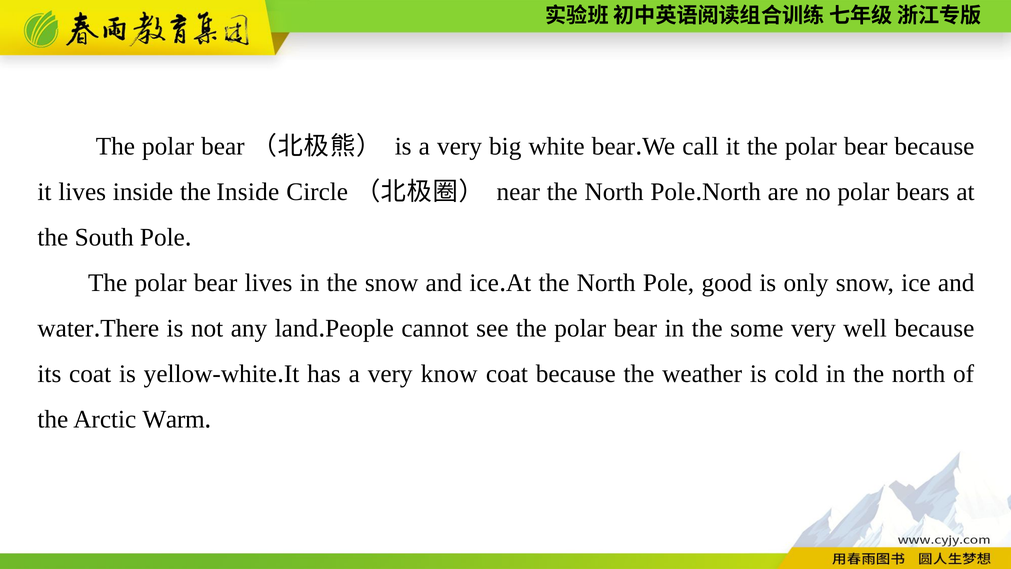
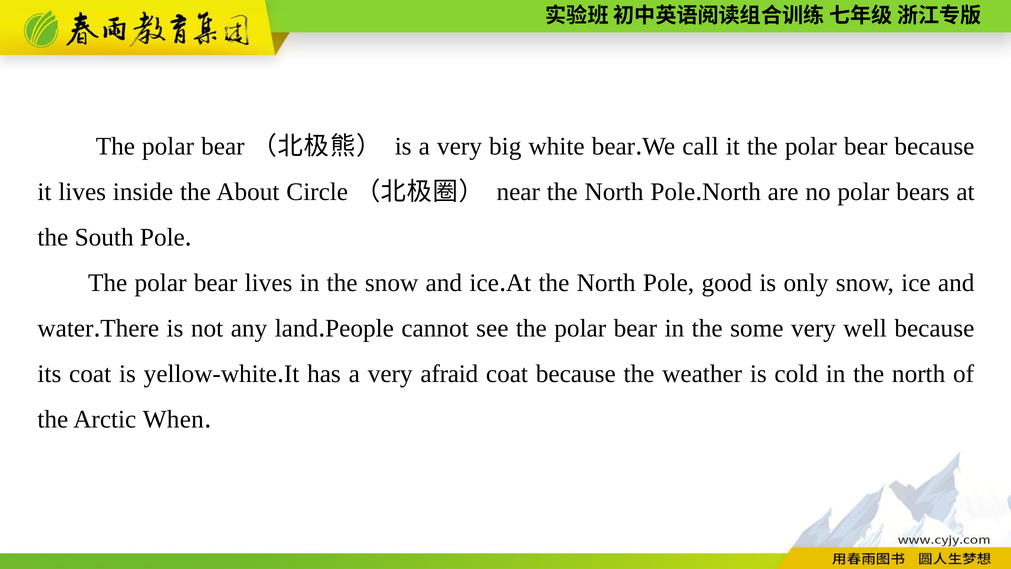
the Inside: Inside -> About
know: know -> afraid
Warm: Warm -> When
